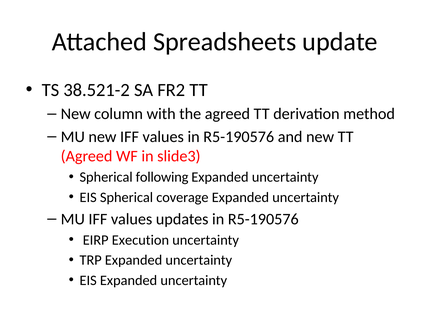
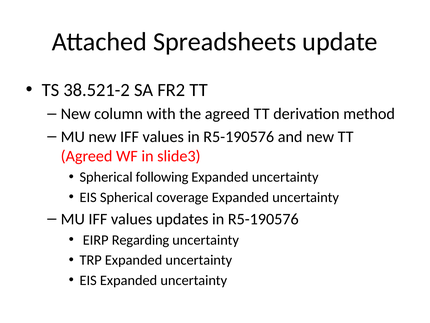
Execution: Execution -> Regarding
